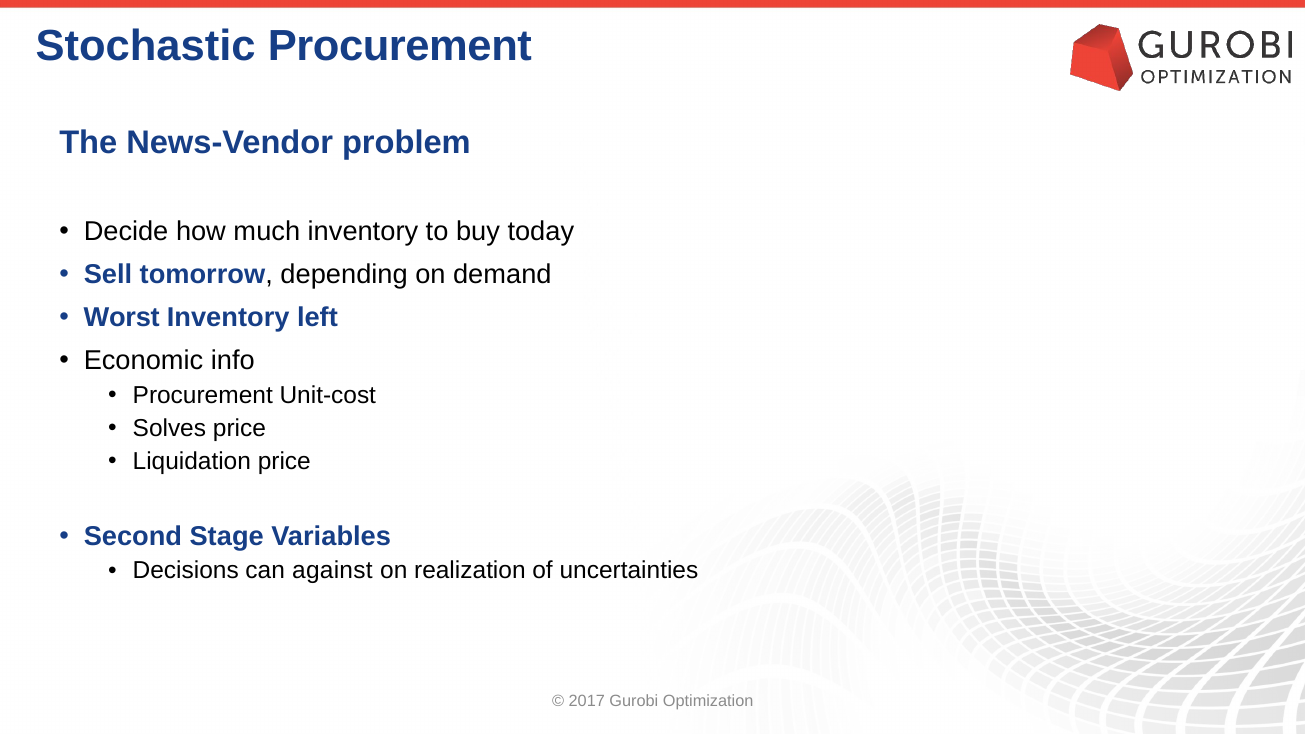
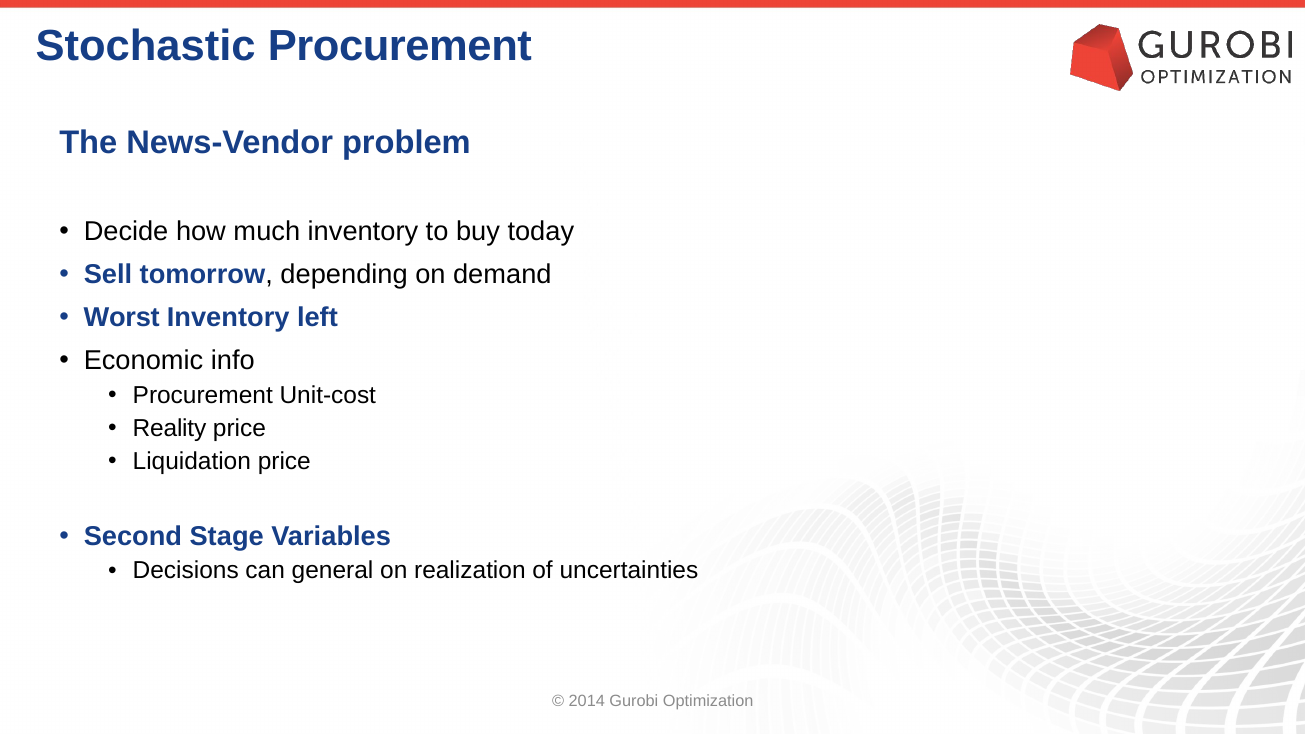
Solves: Solves -> Reality
against: against -> general
2017: 2017 -> 2014
